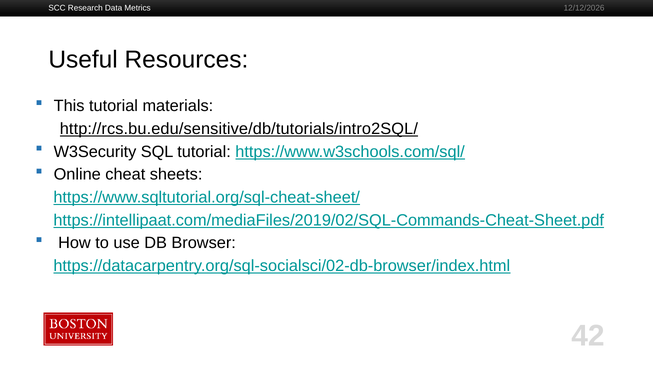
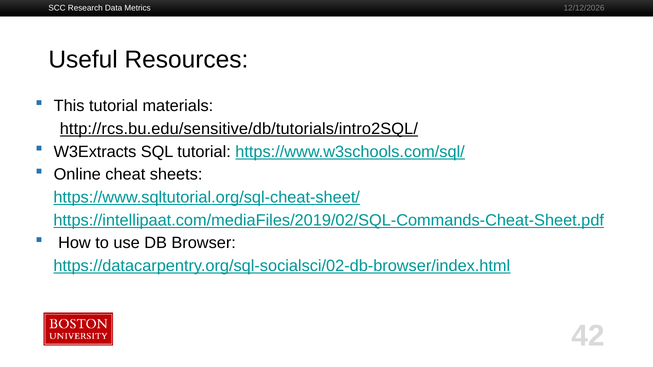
W3Security: W3Security -> W3Extracts
